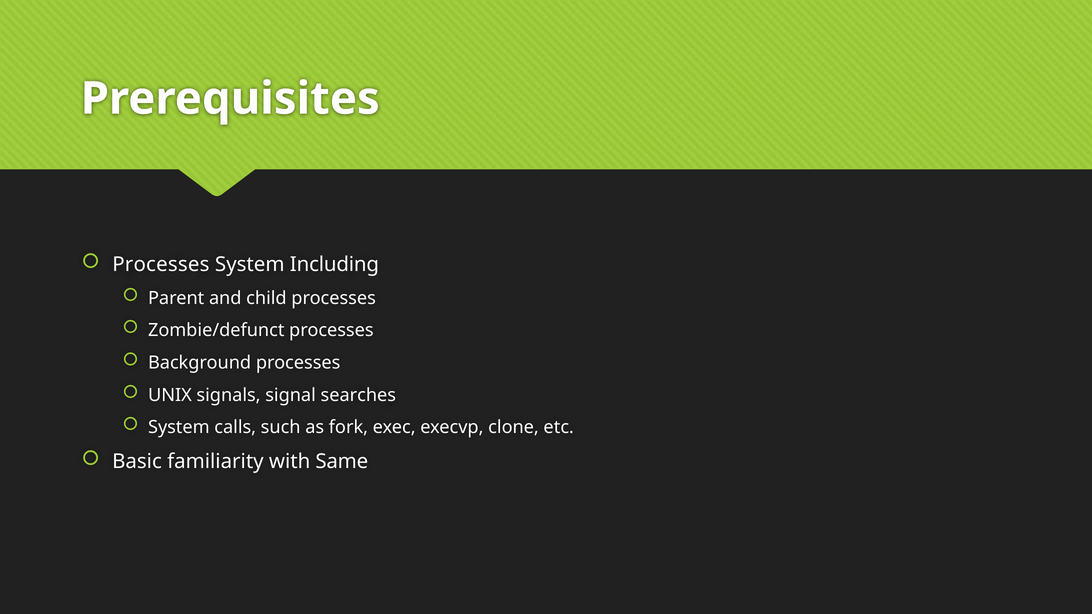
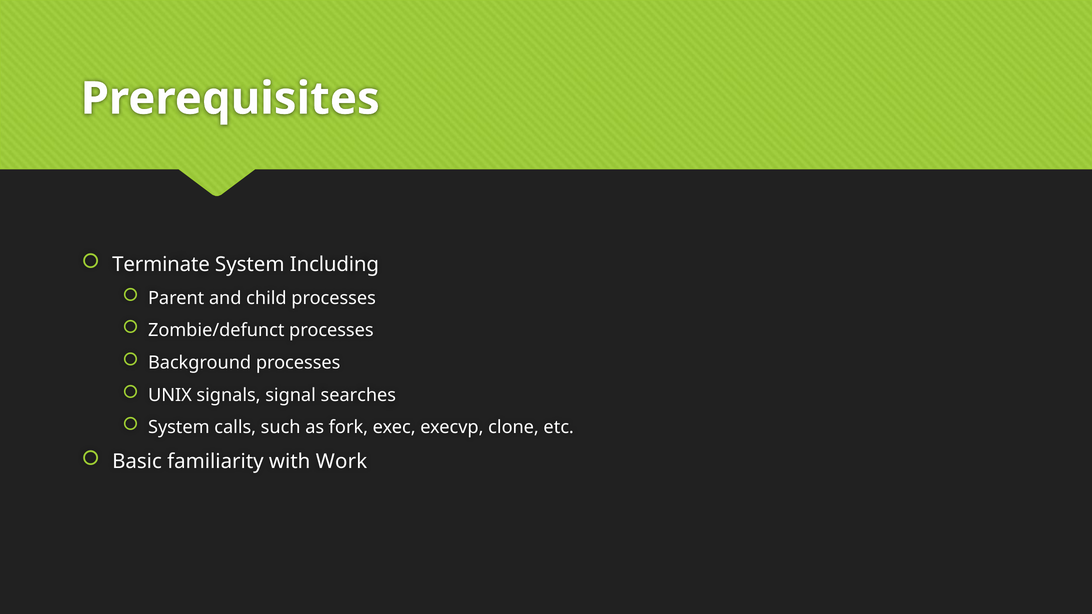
Processes at (161, 265): Processes -> Terminate
Same: Same -> Work
